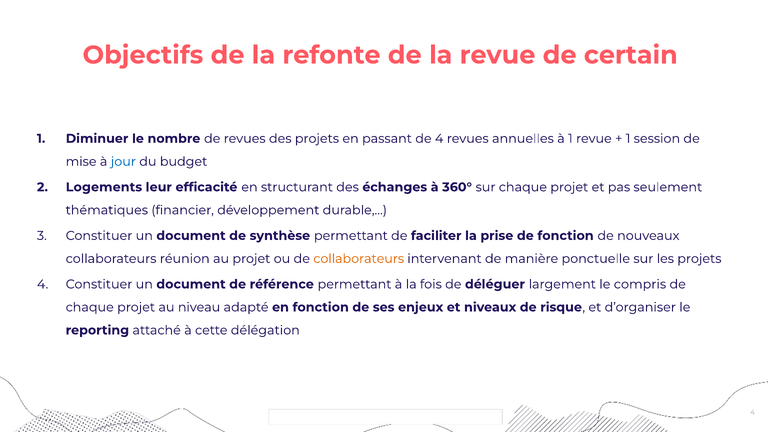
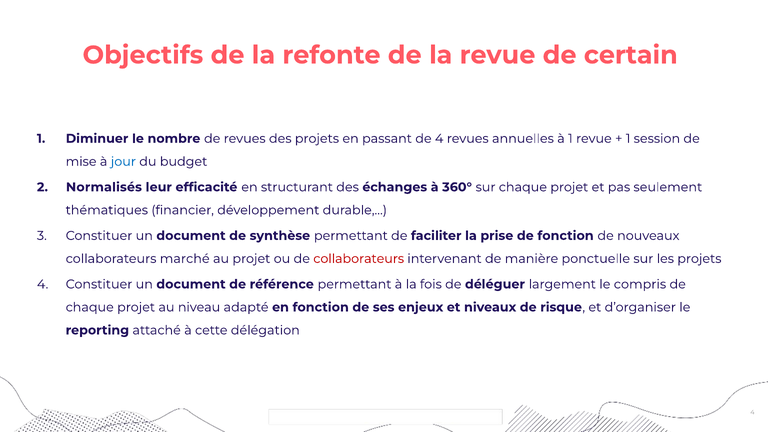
Logements: Logements -> Normalisés
réunion: réunion -> marché
collaborateurs at (359, 259) colour: orange -> red
